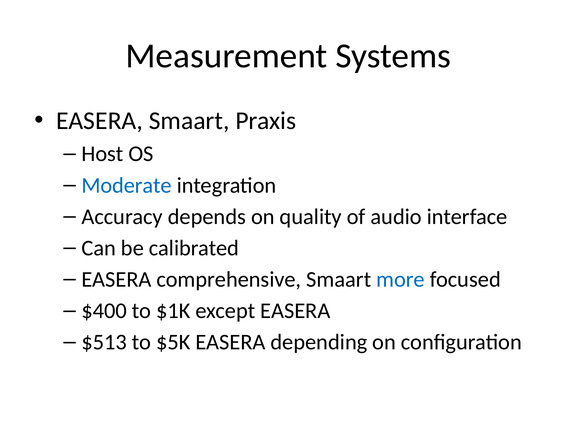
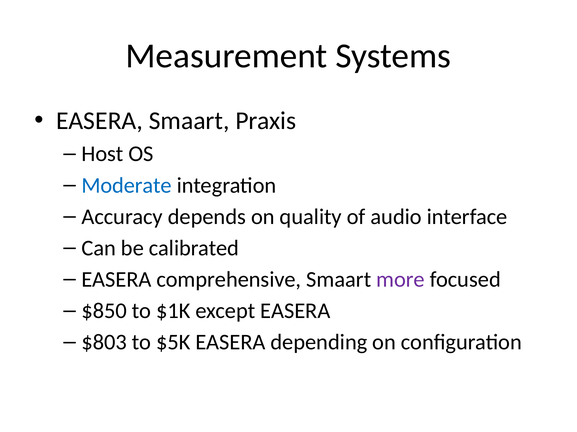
more colour: blue -> purple
$400: $400 -> $850
$513: $513 -> $803
